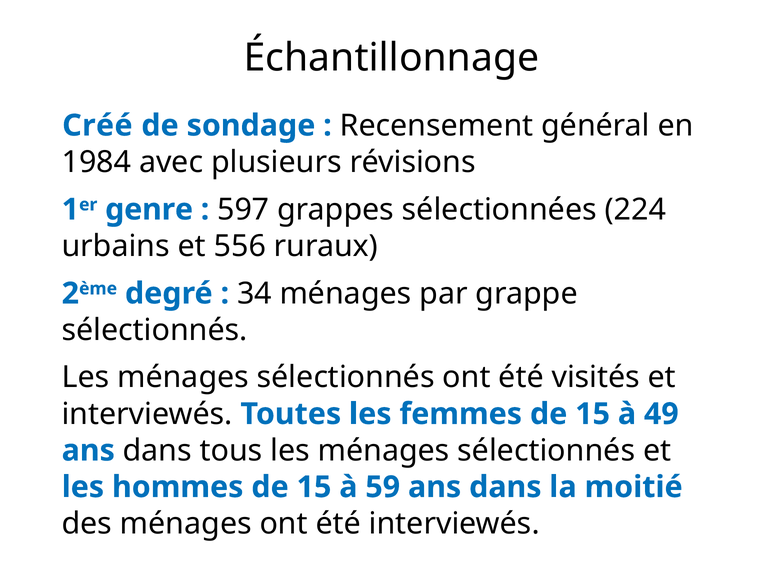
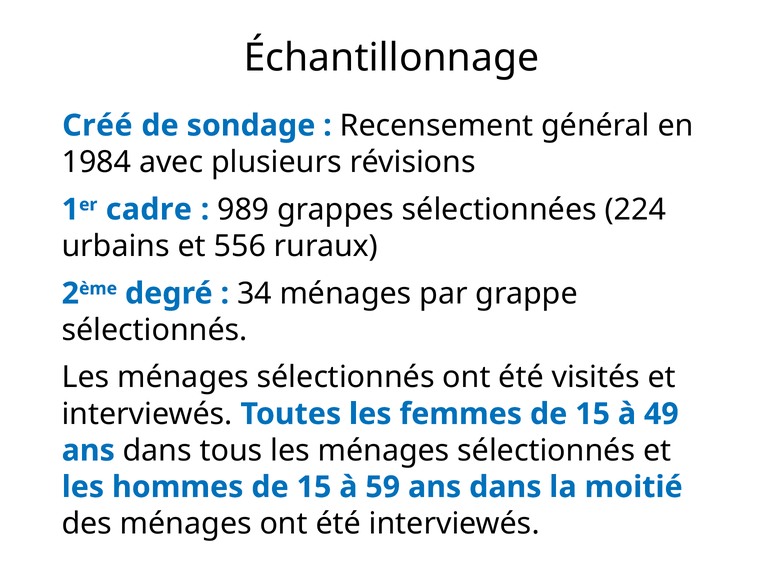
genre: genre -> cadre
597: 597 -> 989
